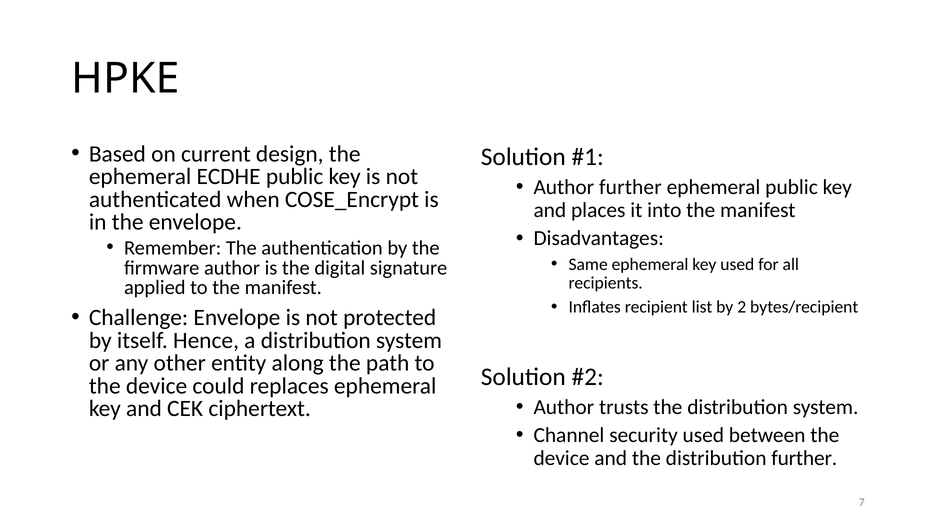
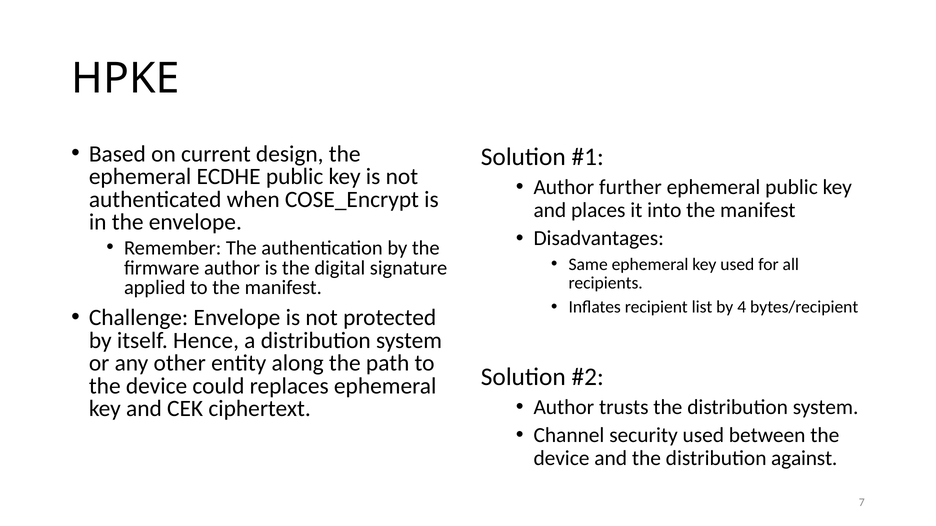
2: 2 -> 4
distribution further: further -> against
